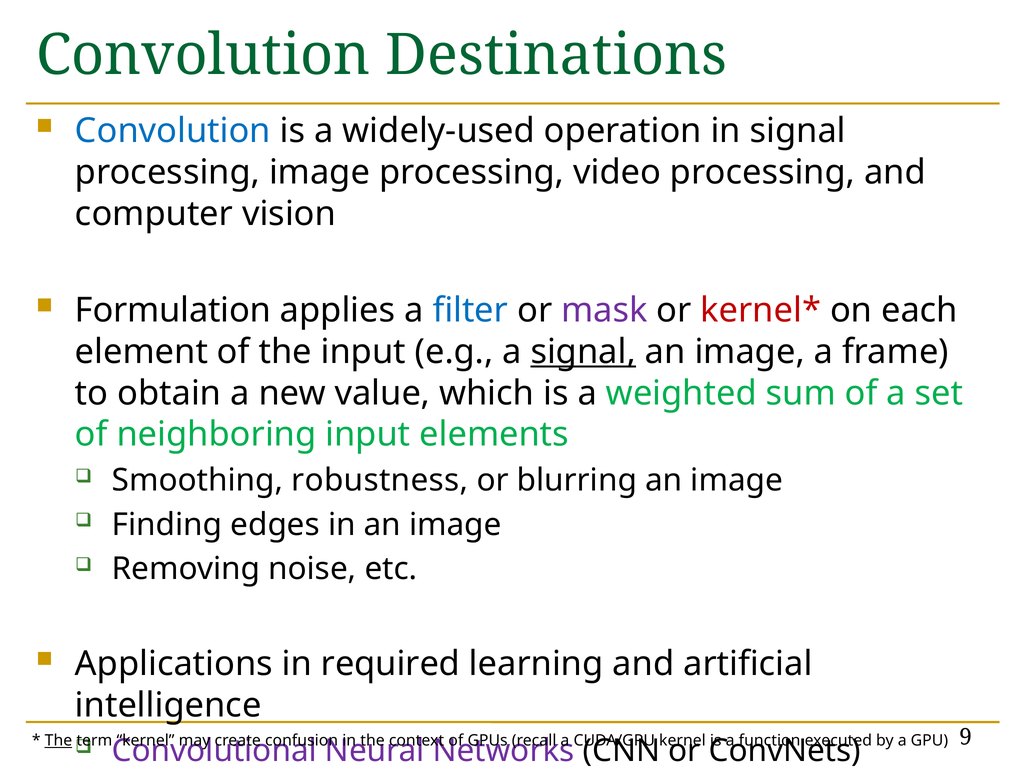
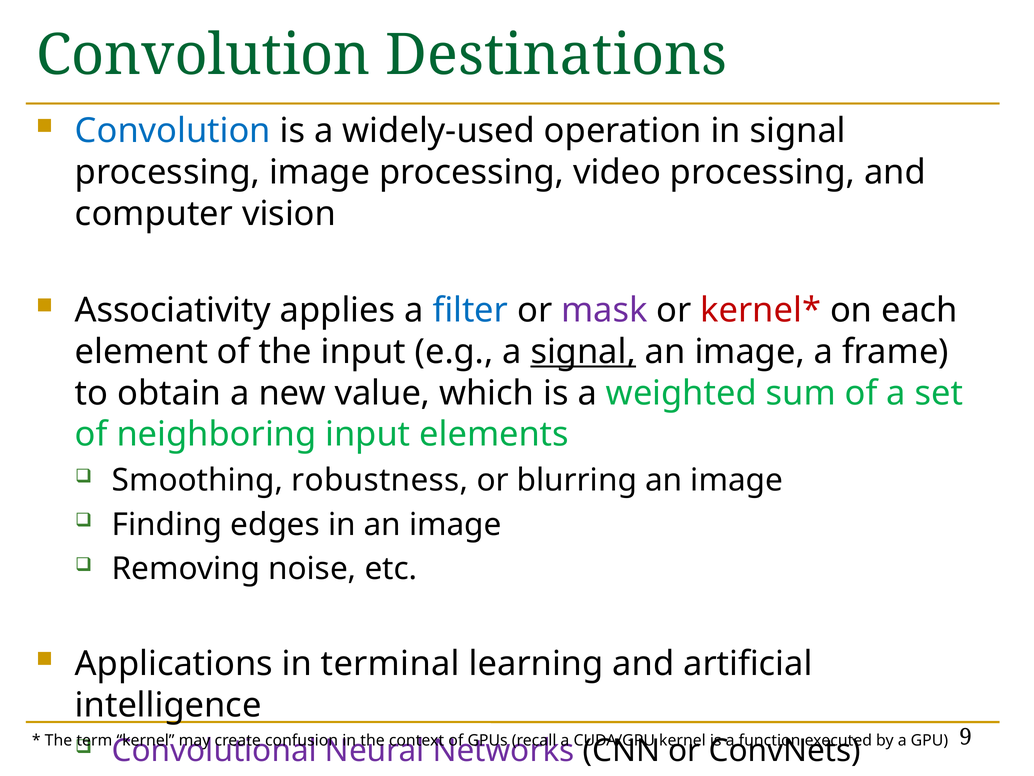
Formulation: Formulation -> Associativity
required: required -> terminal
The at (58, 740) underline: present -> none
